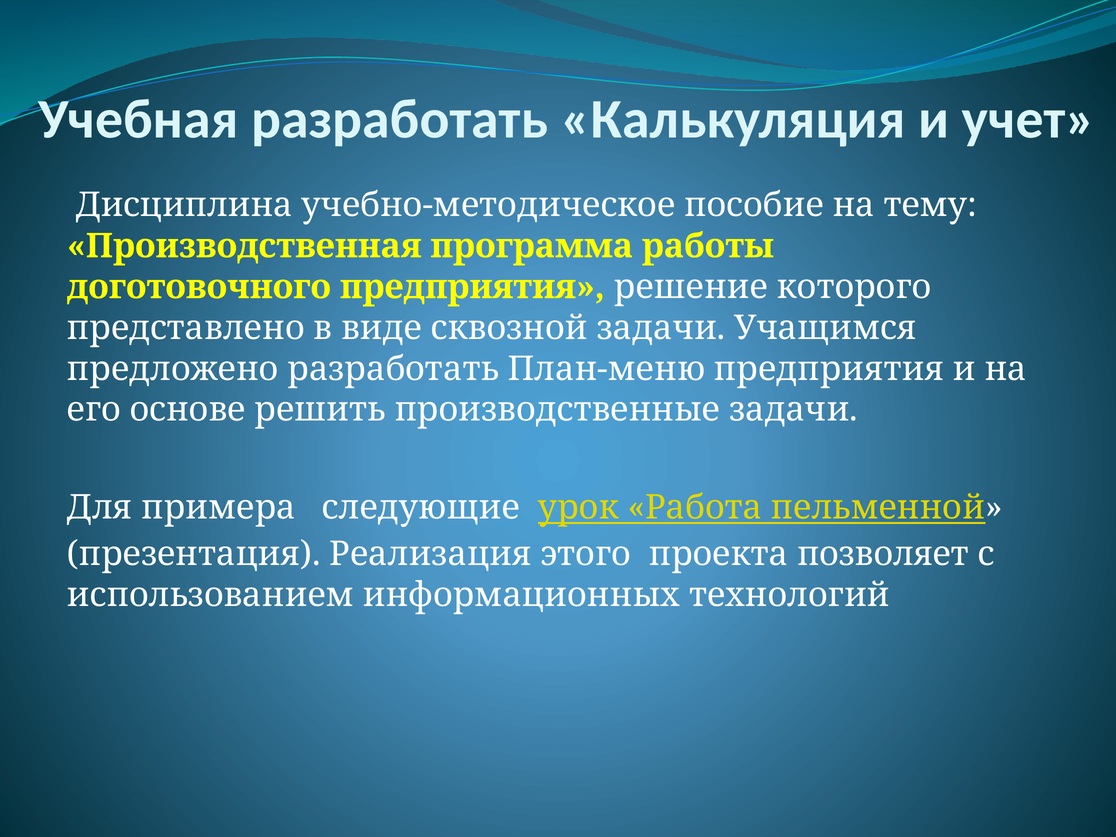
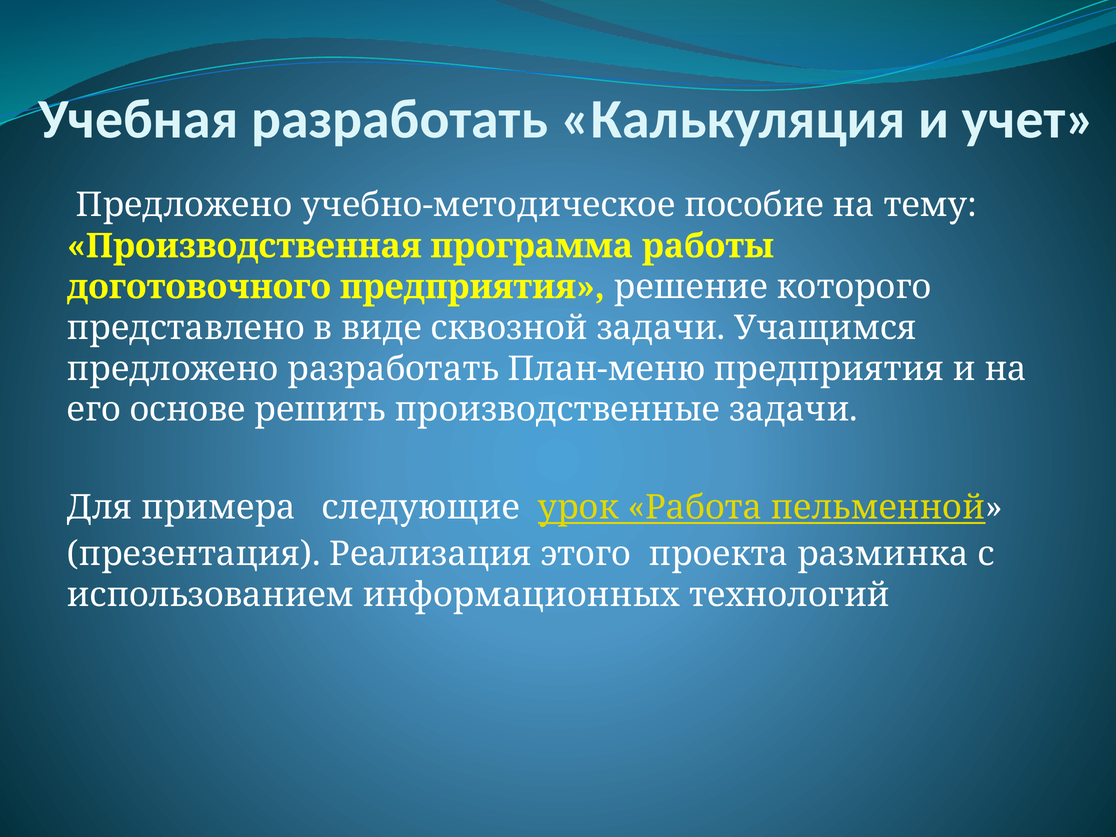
Дисциплина at (184, 205): Дисциплина -> Предложено
позволяет: позволяет -> разминка
